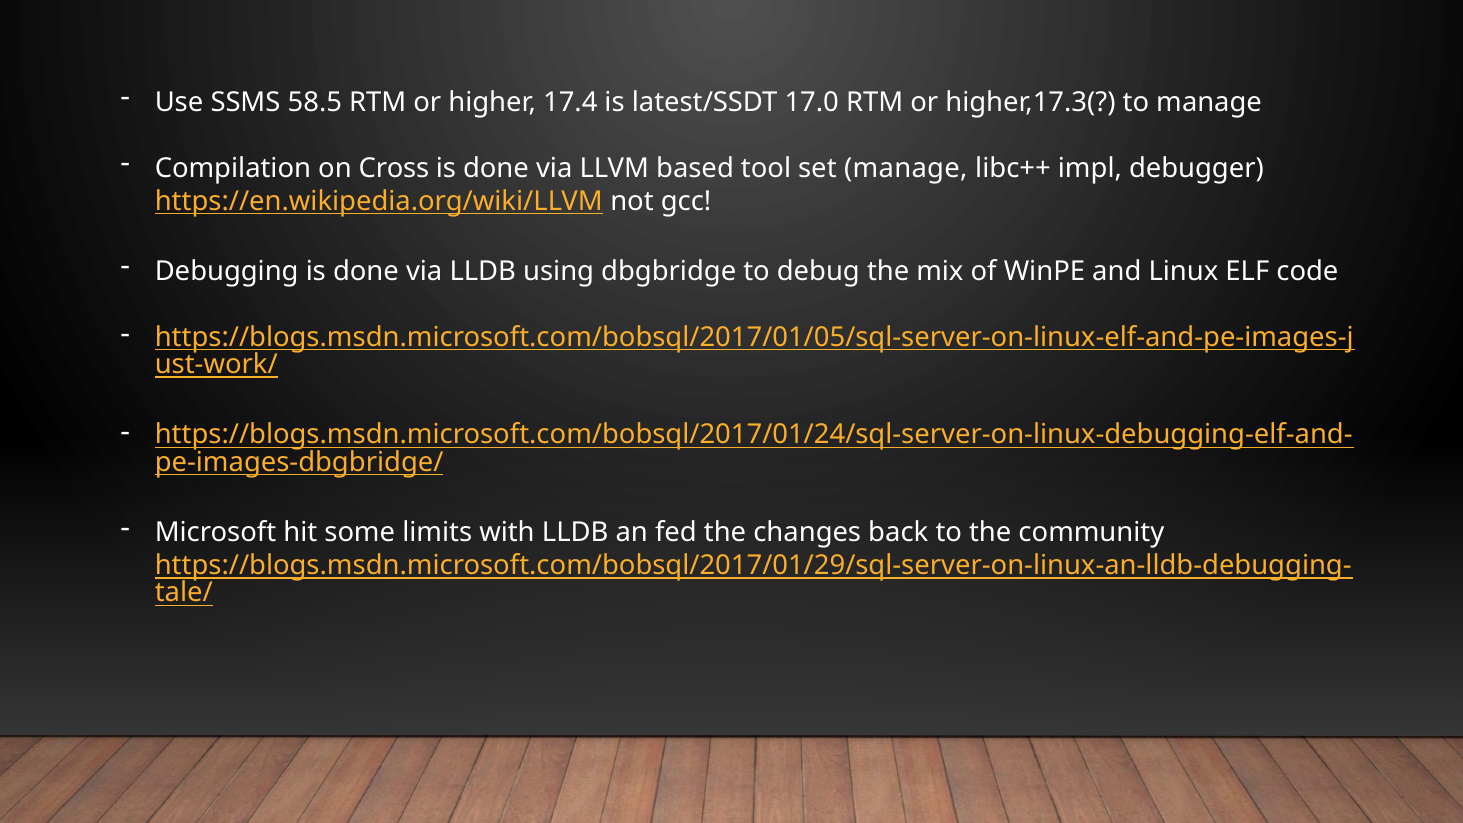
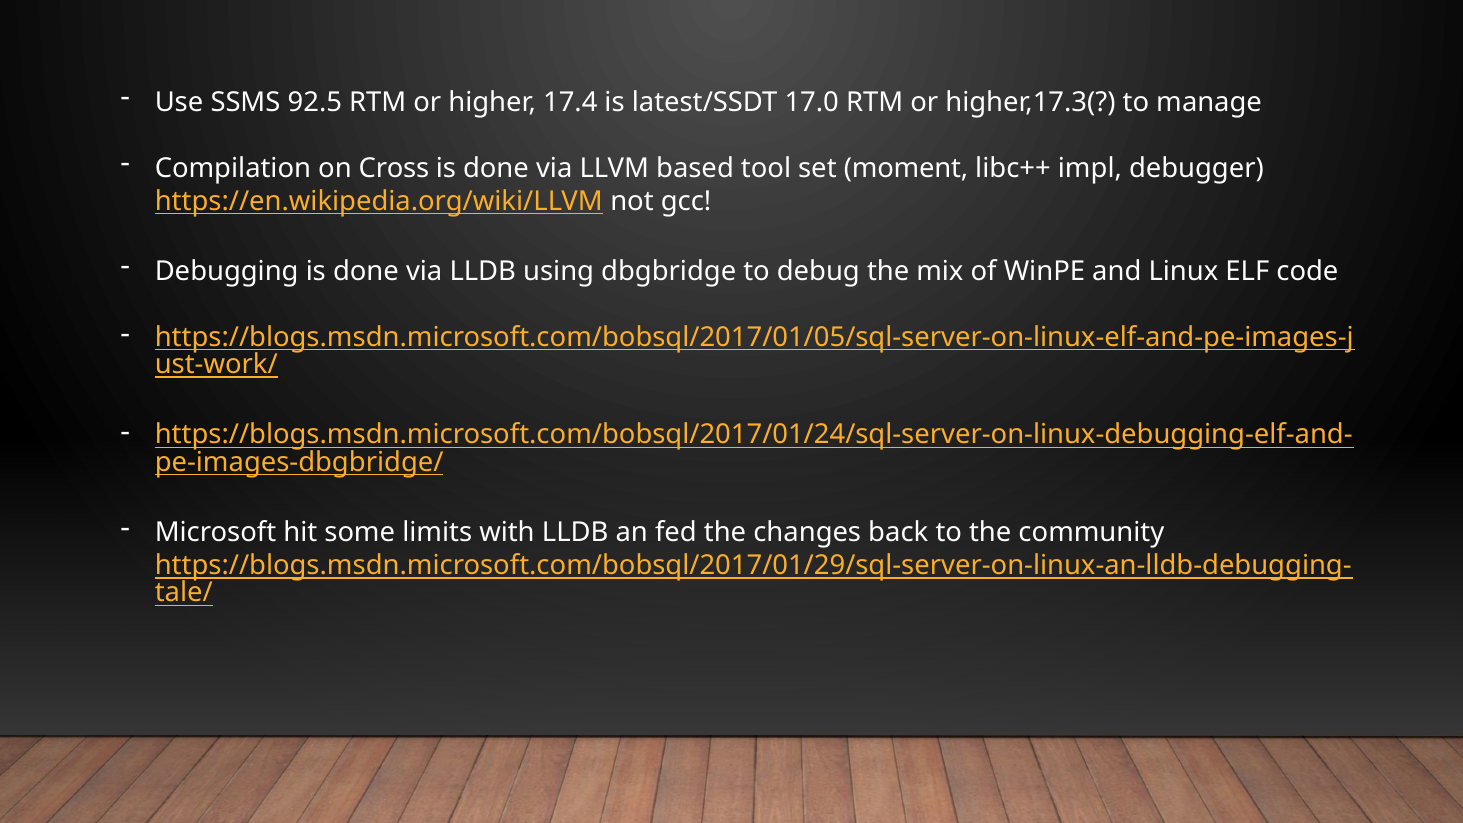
58.5: 58.5 -> 92.5
set manage: manage -> moment
